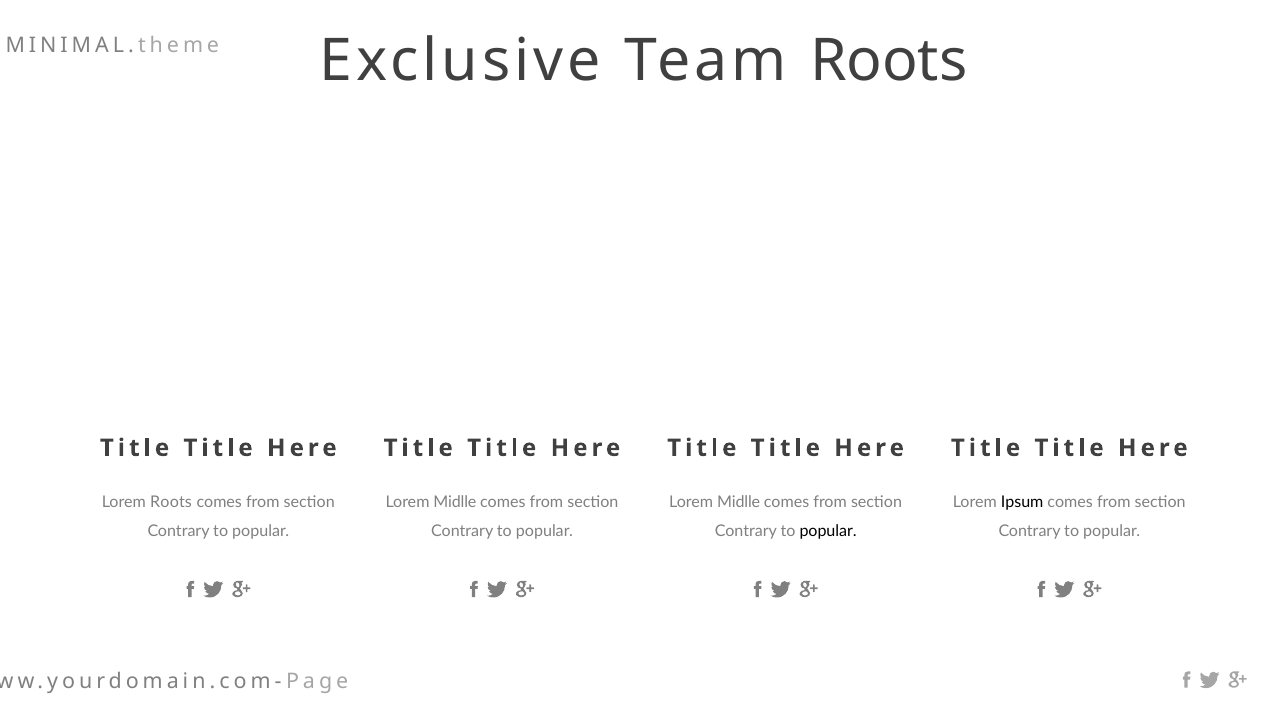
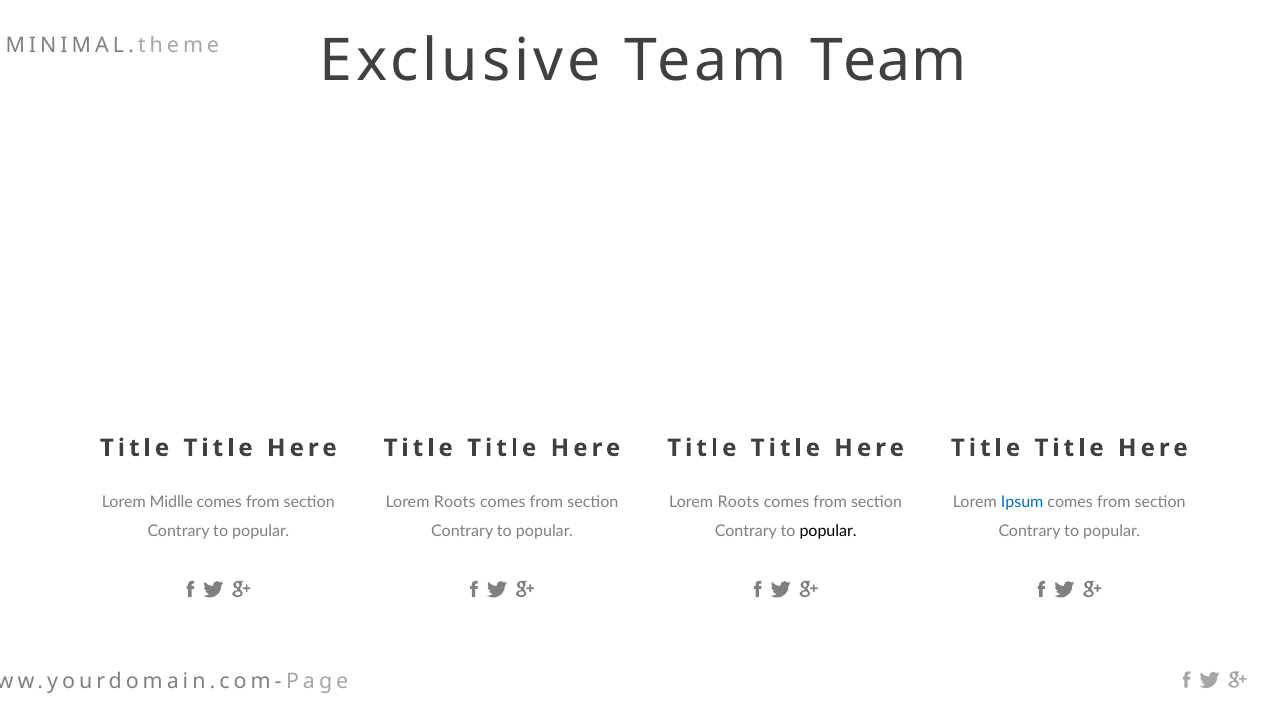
Team Roots: Roots -> Team
Lorem Roots: Roots -> Midlle
Midlle at (455, 503): Midlle -> Roots
Midlle at (739, 503): Midlle -> Roots
Ipsum colour: black -> blue
